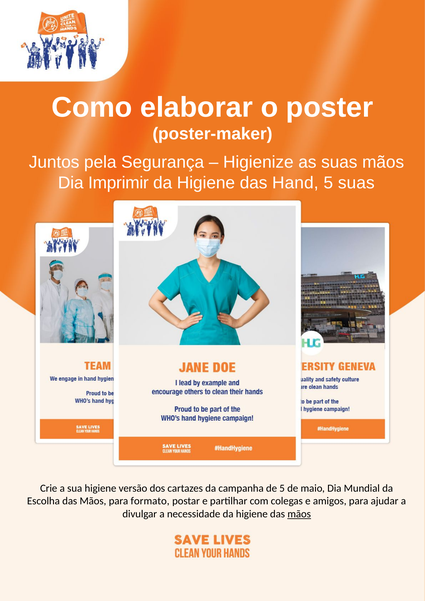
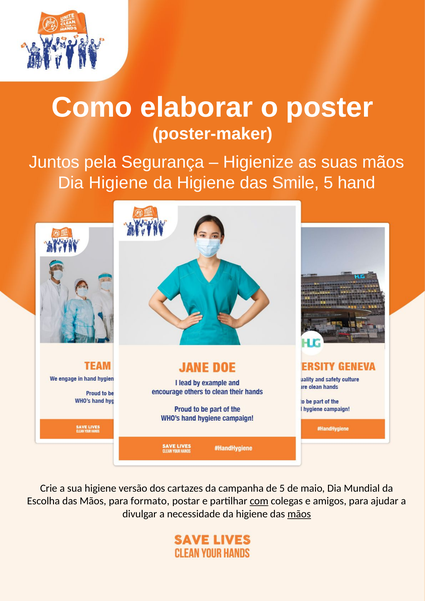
Dia Imprimir: Imprimir -> Higiene
Hand: Hand -> Smile
5 suas: suas -> hand
com underline: none -> present
